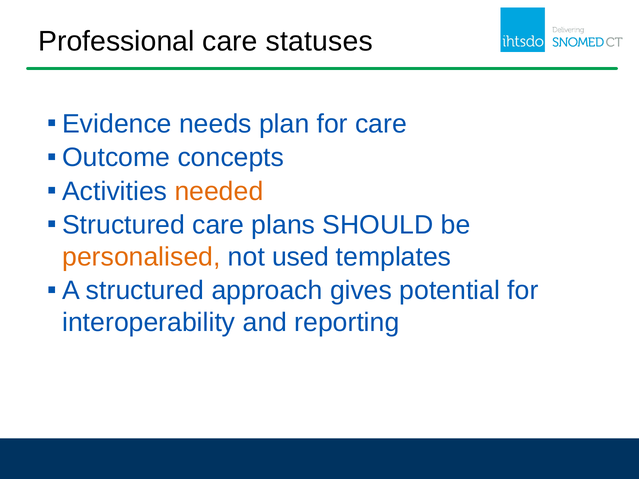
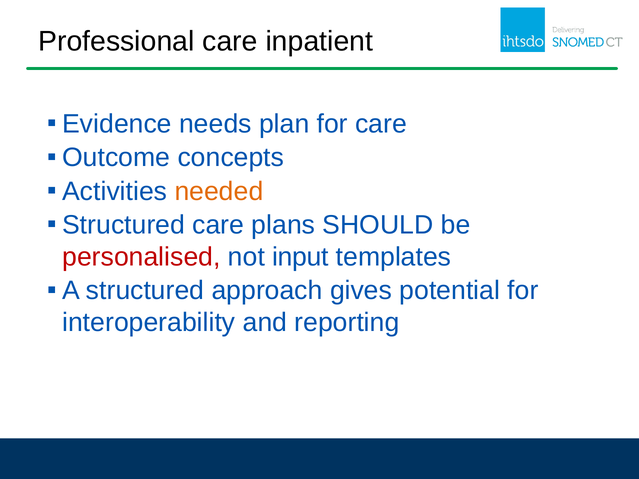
statuses: statuses -> inpatient
personalised colour: orange -> red
used: used -> input
